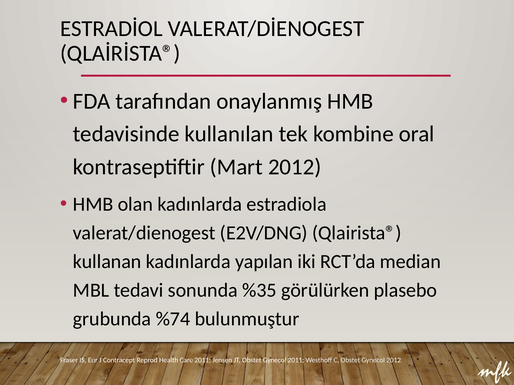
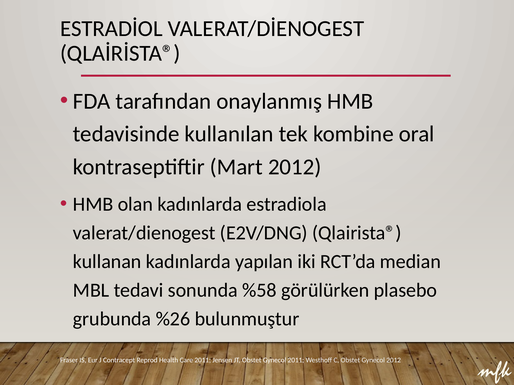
%35: %35 -> %58
%74: %74 -> %26
